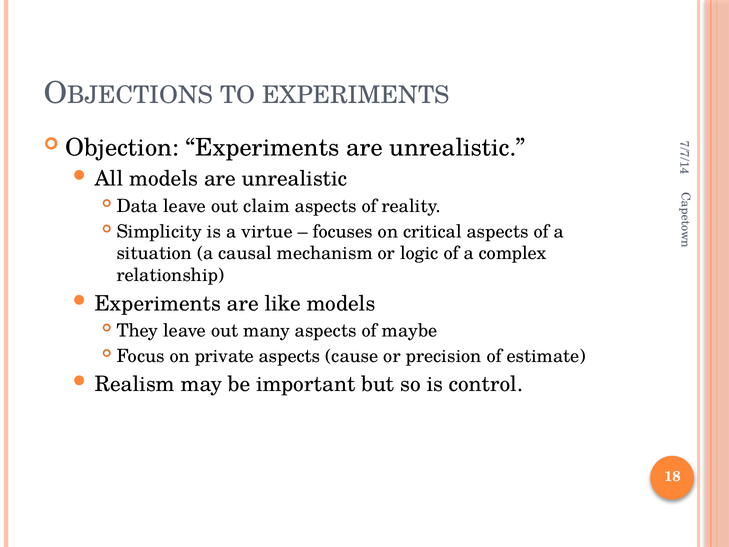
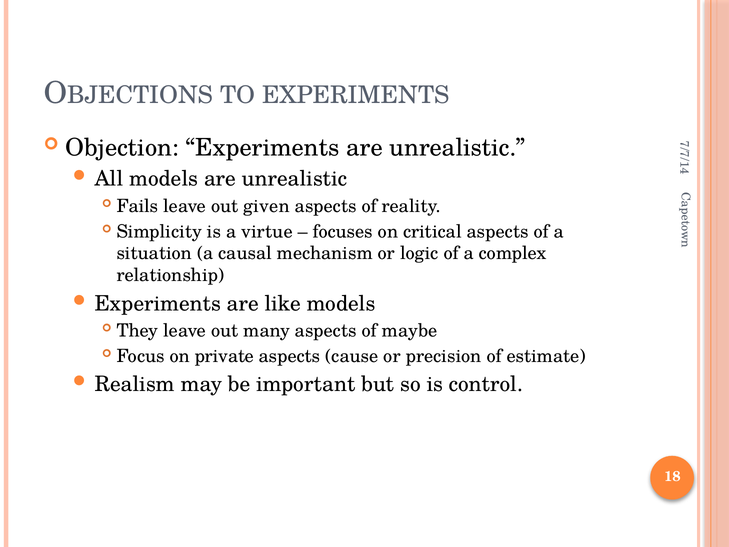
Data: Data -> Fails
claim: claim -> given
